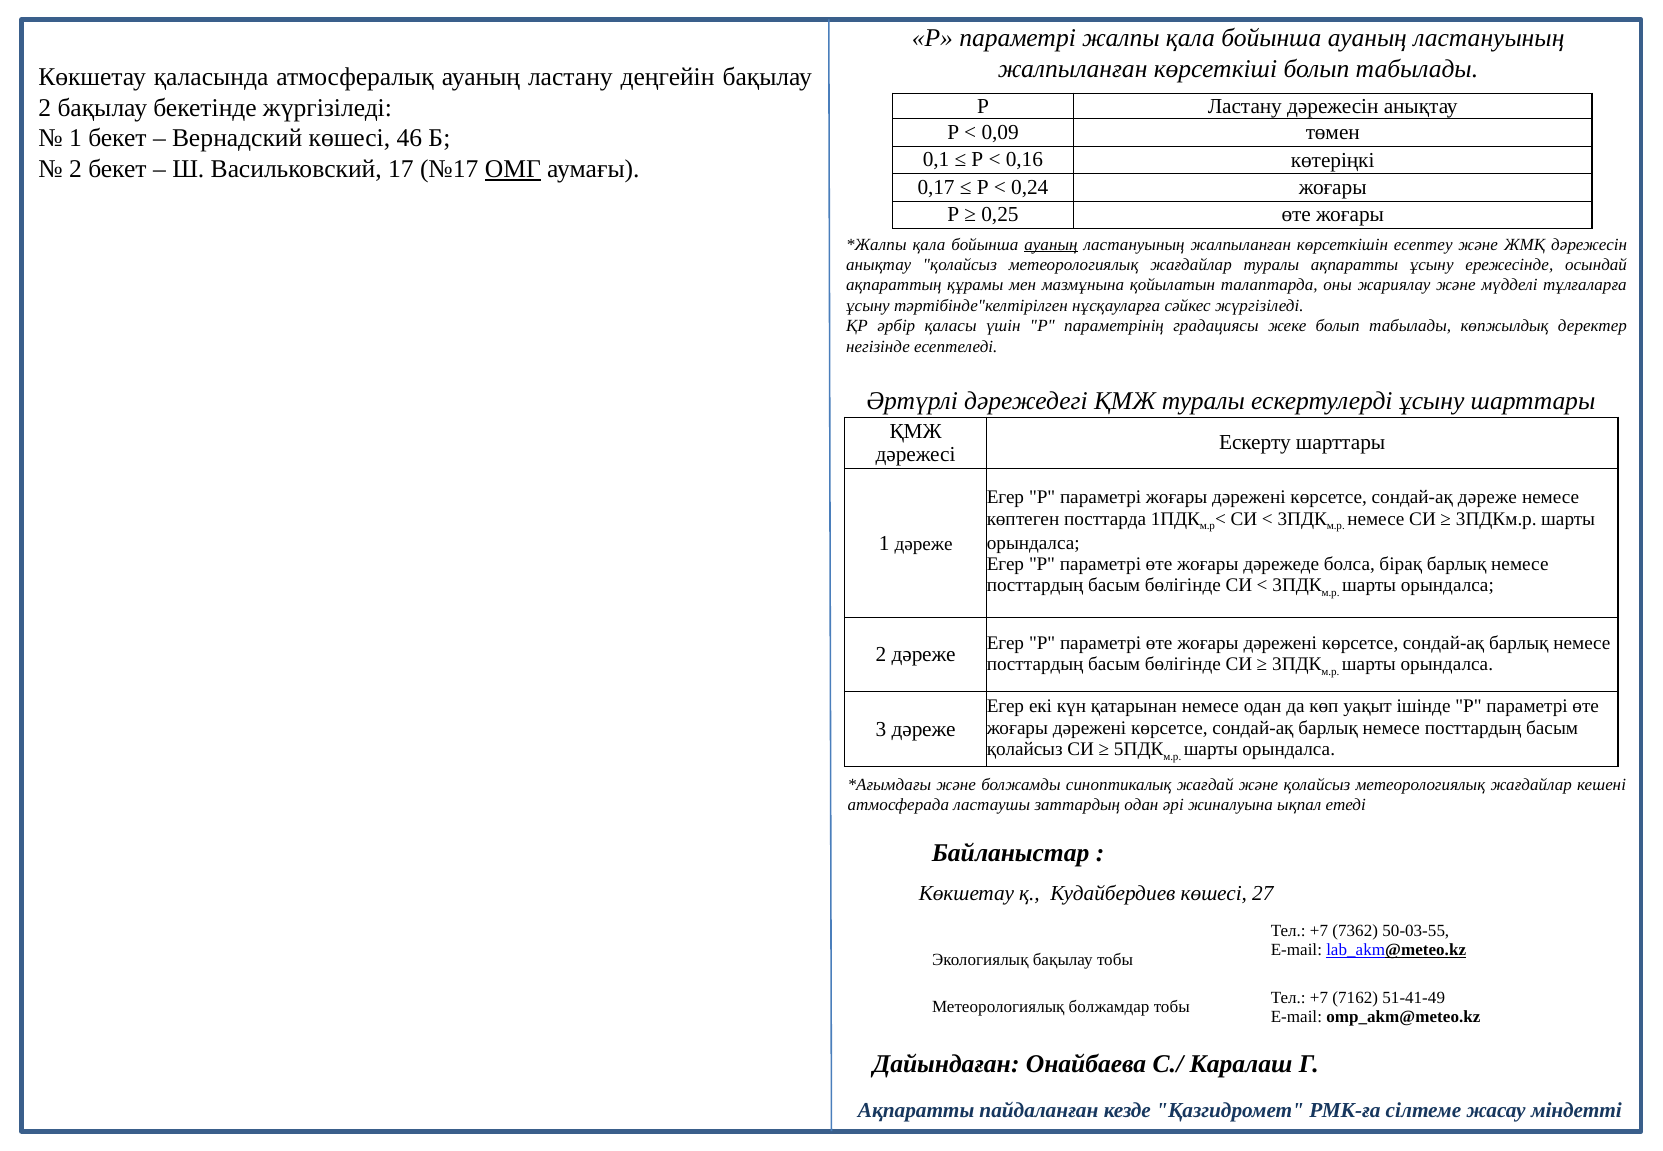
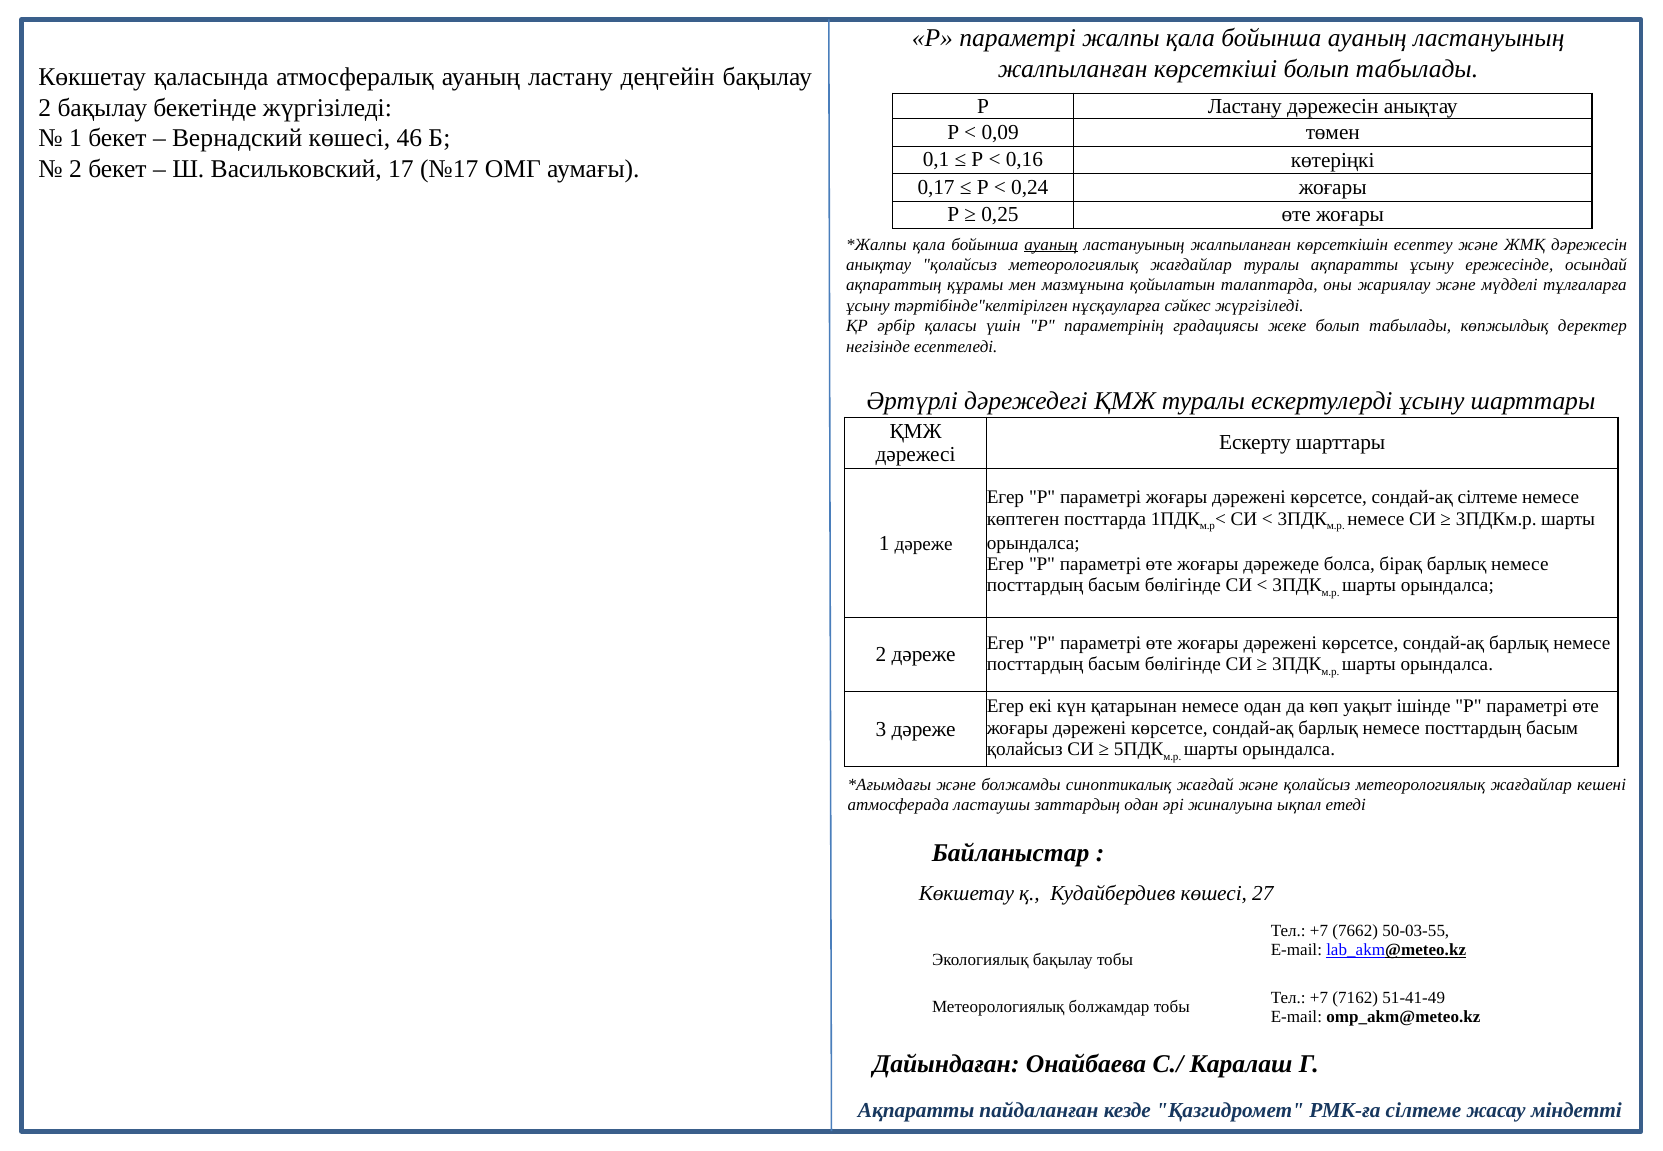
ОМГ underline: present -> none
сондай-ақ дәреже: дәреже -> сілтеме
7362: 7362 -> 7662
